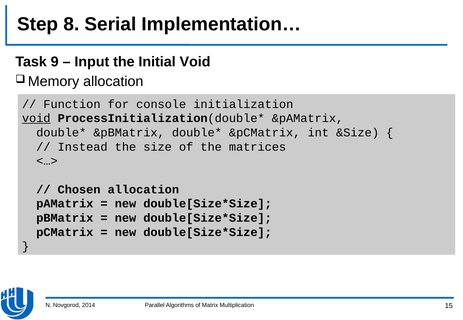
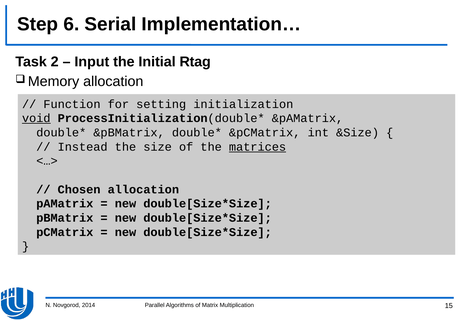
8: 8 -> 6
9: 9 -> 2
Initial Void: Void -> Rtag
console: console -> setting
matrices underline: none -> present
